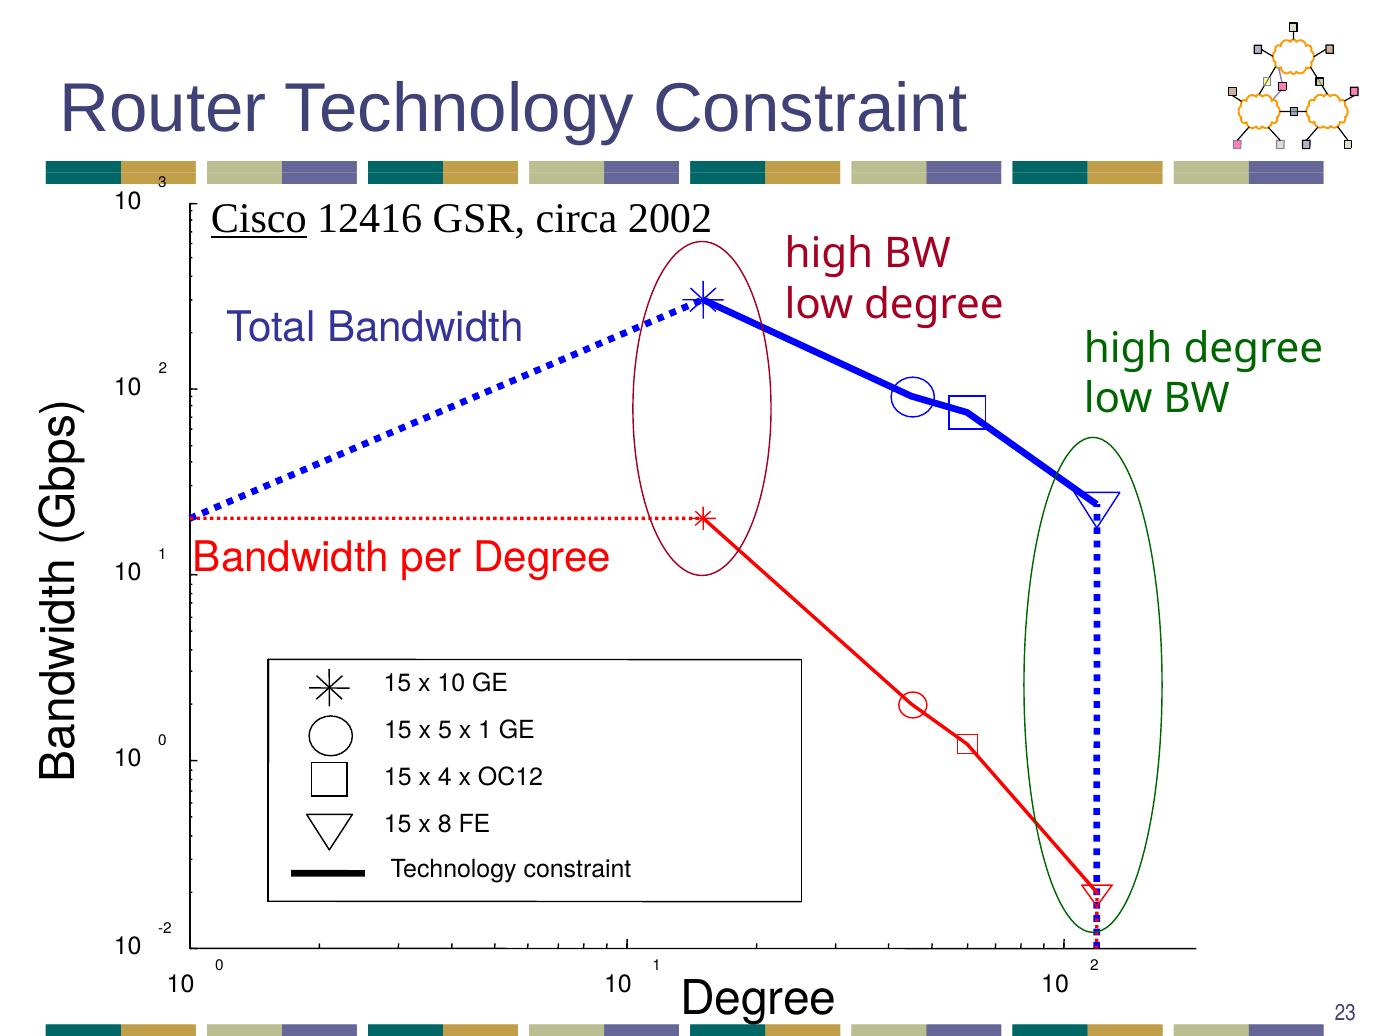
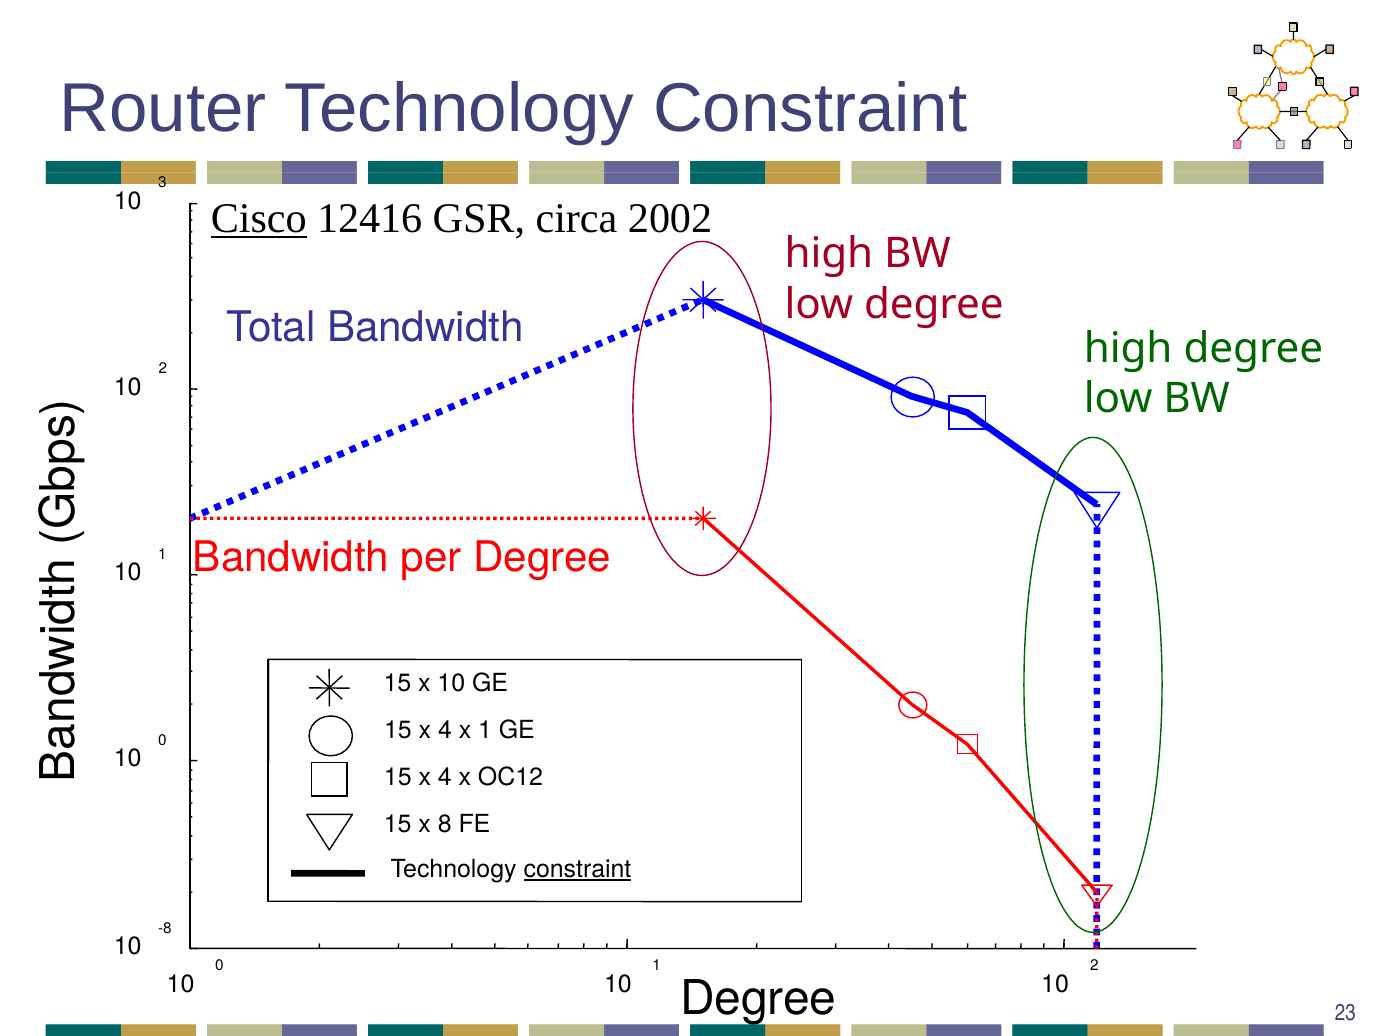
5 at (445, 730): 5 -> 4
constraint at (578, 869) underline: none -> present
-2: -2 -> -8
